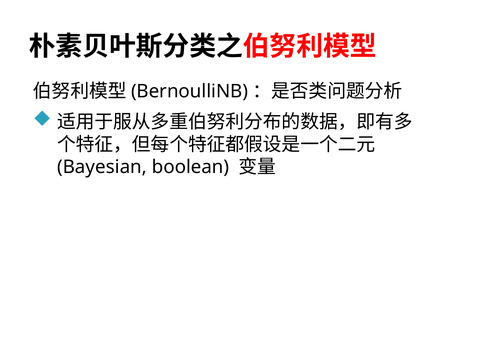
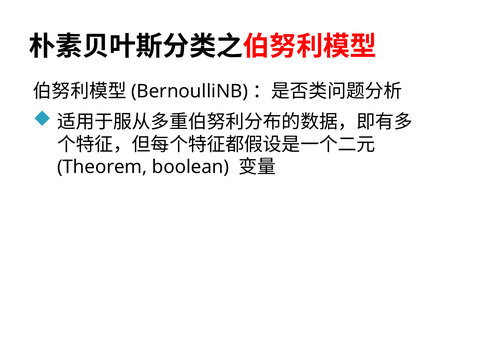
Bayesian: Bayesian -> Theorem
